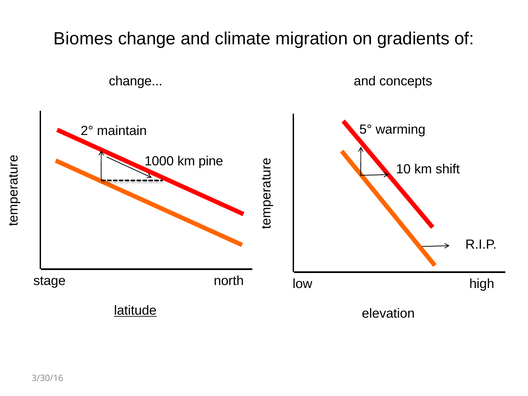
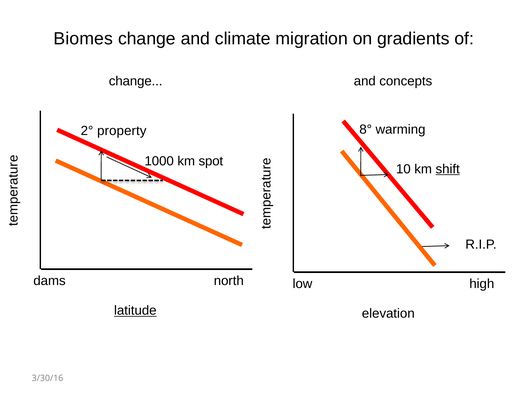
5°: 5° -> 8°
maintain: maintain -> property
pine: pine -> spot
shift underline: none -> present
stage: stage -> dams
